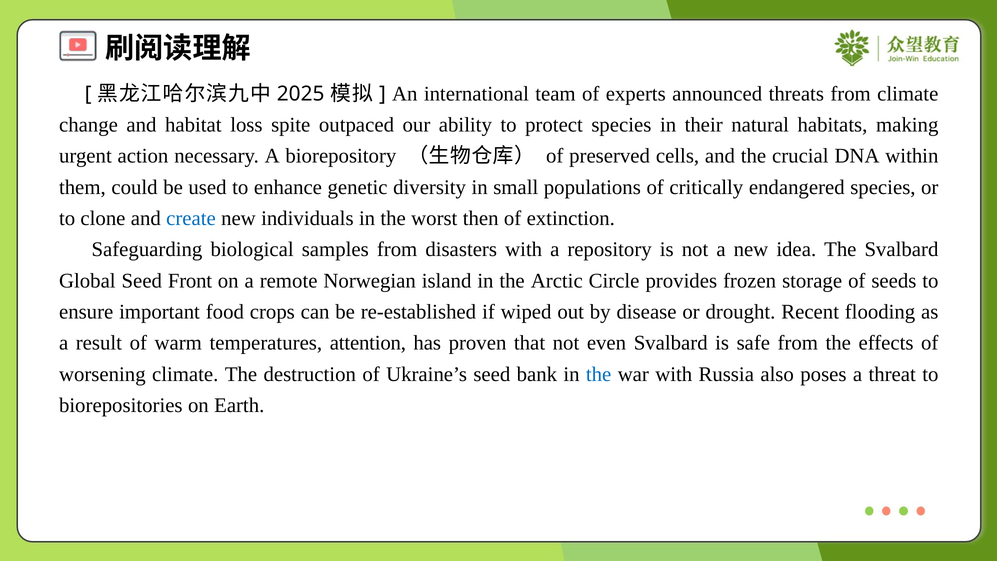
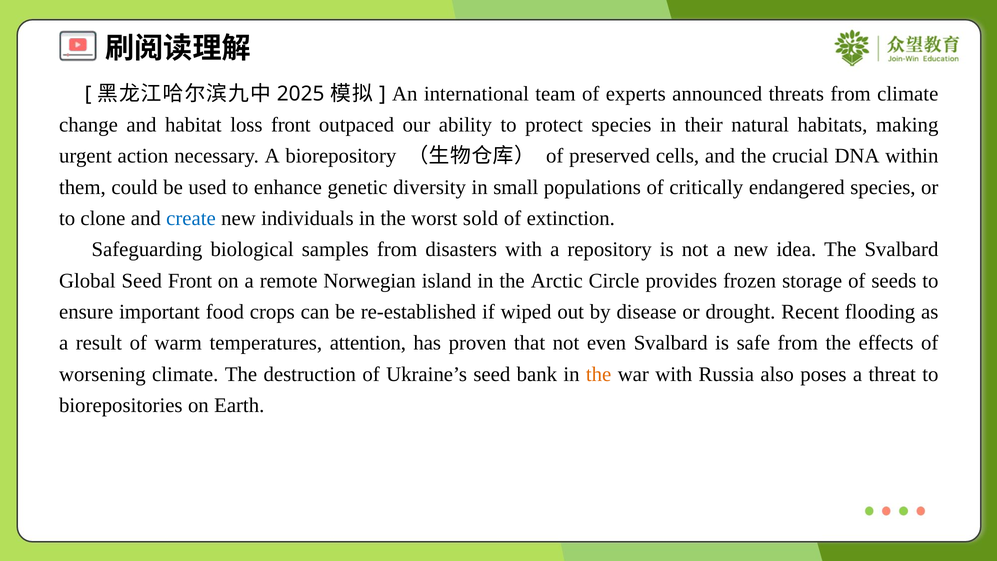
loss spite: spite -> front
then: then -> sold
the at (599, 374) colour: blue -> orange
